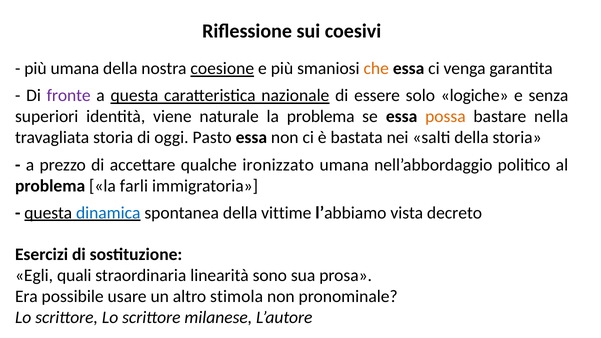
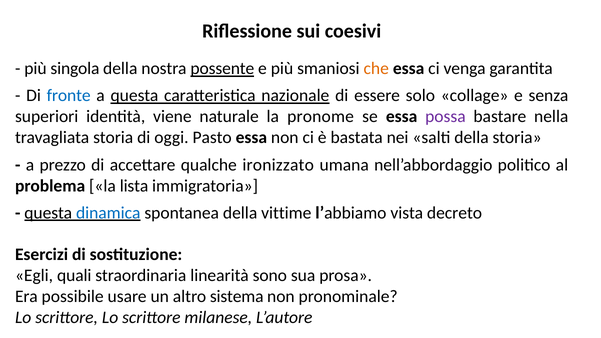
più umana: umana -> singola
coesione: coesione -> possente
fronte colour: purple -> blue
logiche: logiche -> collage
la problema: problema -> pronome
possa colour: orange -> purple
farli: farli -> lista
stimola: stimola -> sistema
